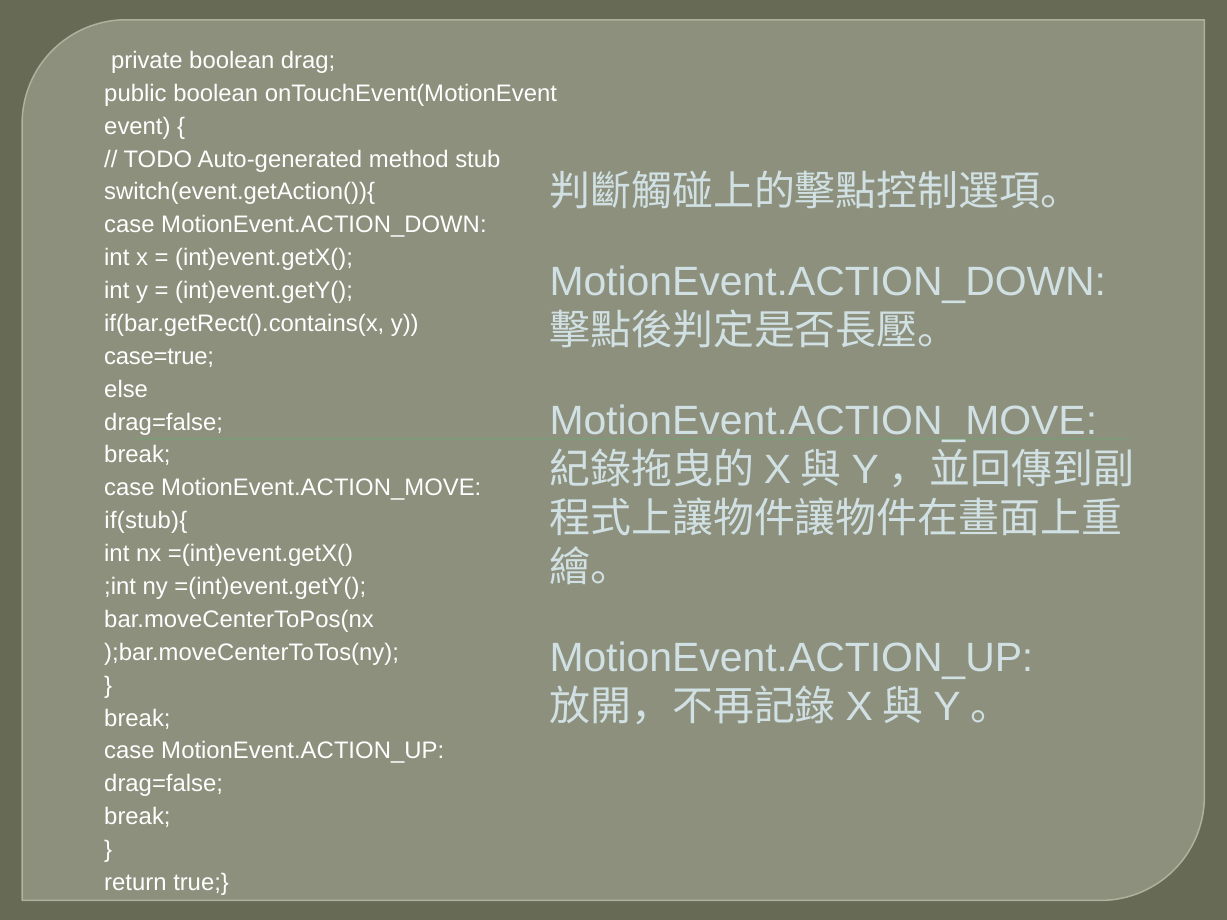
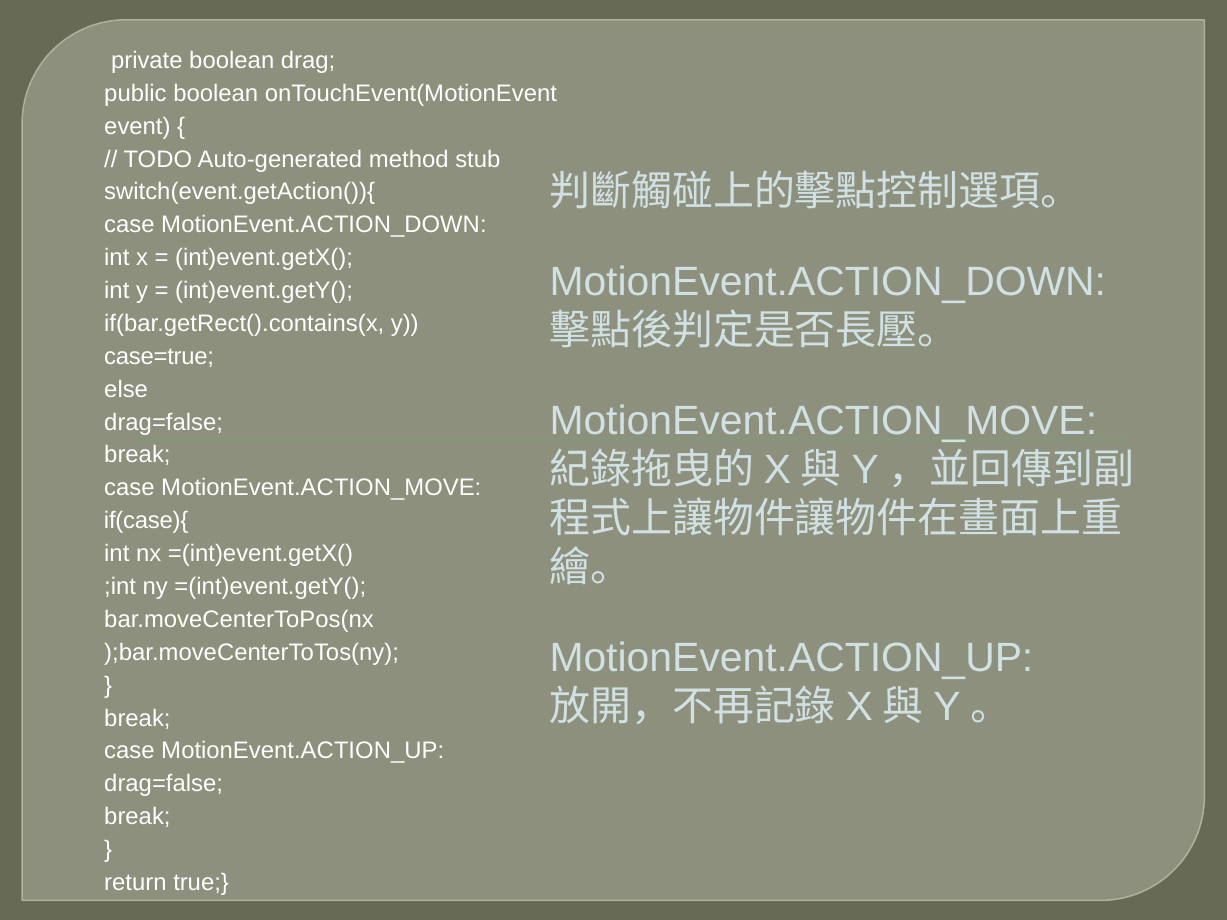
if(stub){: if(stub){ -> if(case){
